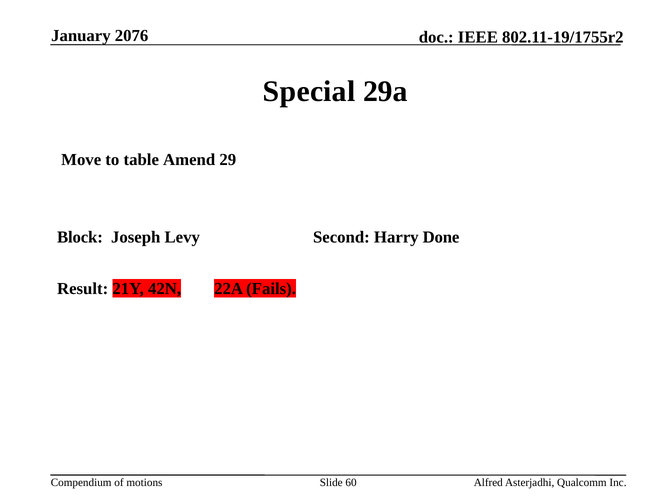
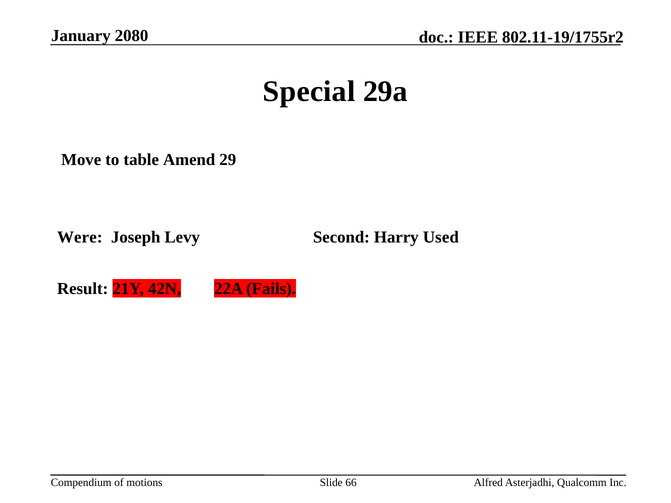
2076: 2076 -> 2080
Block: Block -> Were
Done: Done -> Used
60: 60 -> 66
